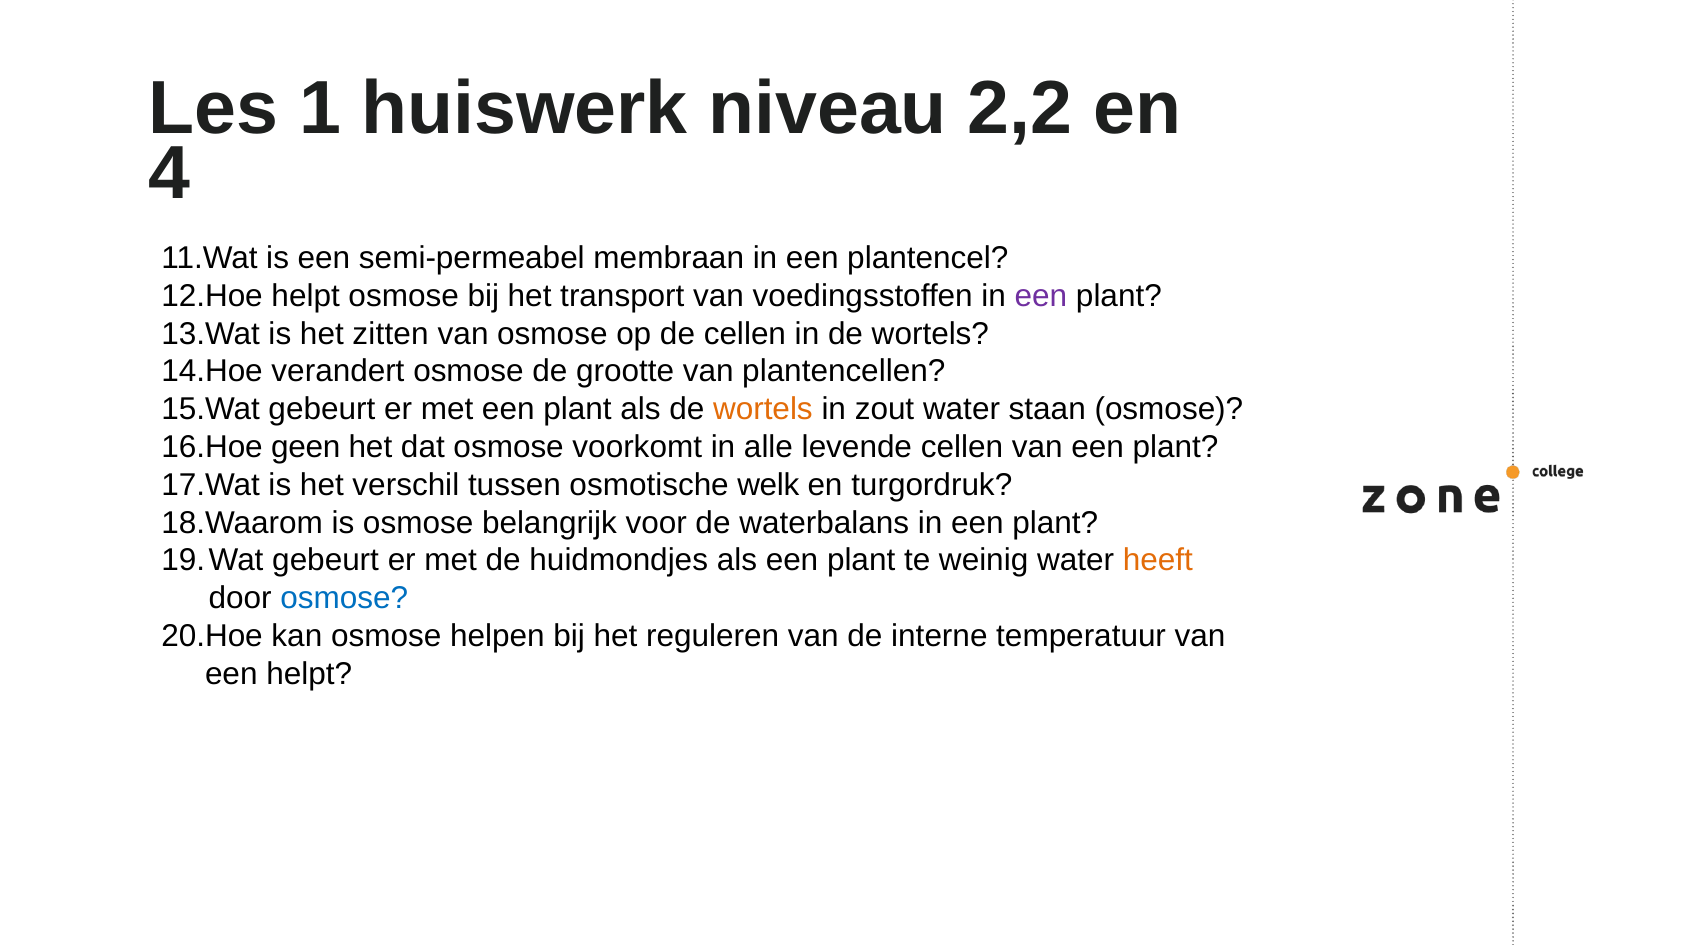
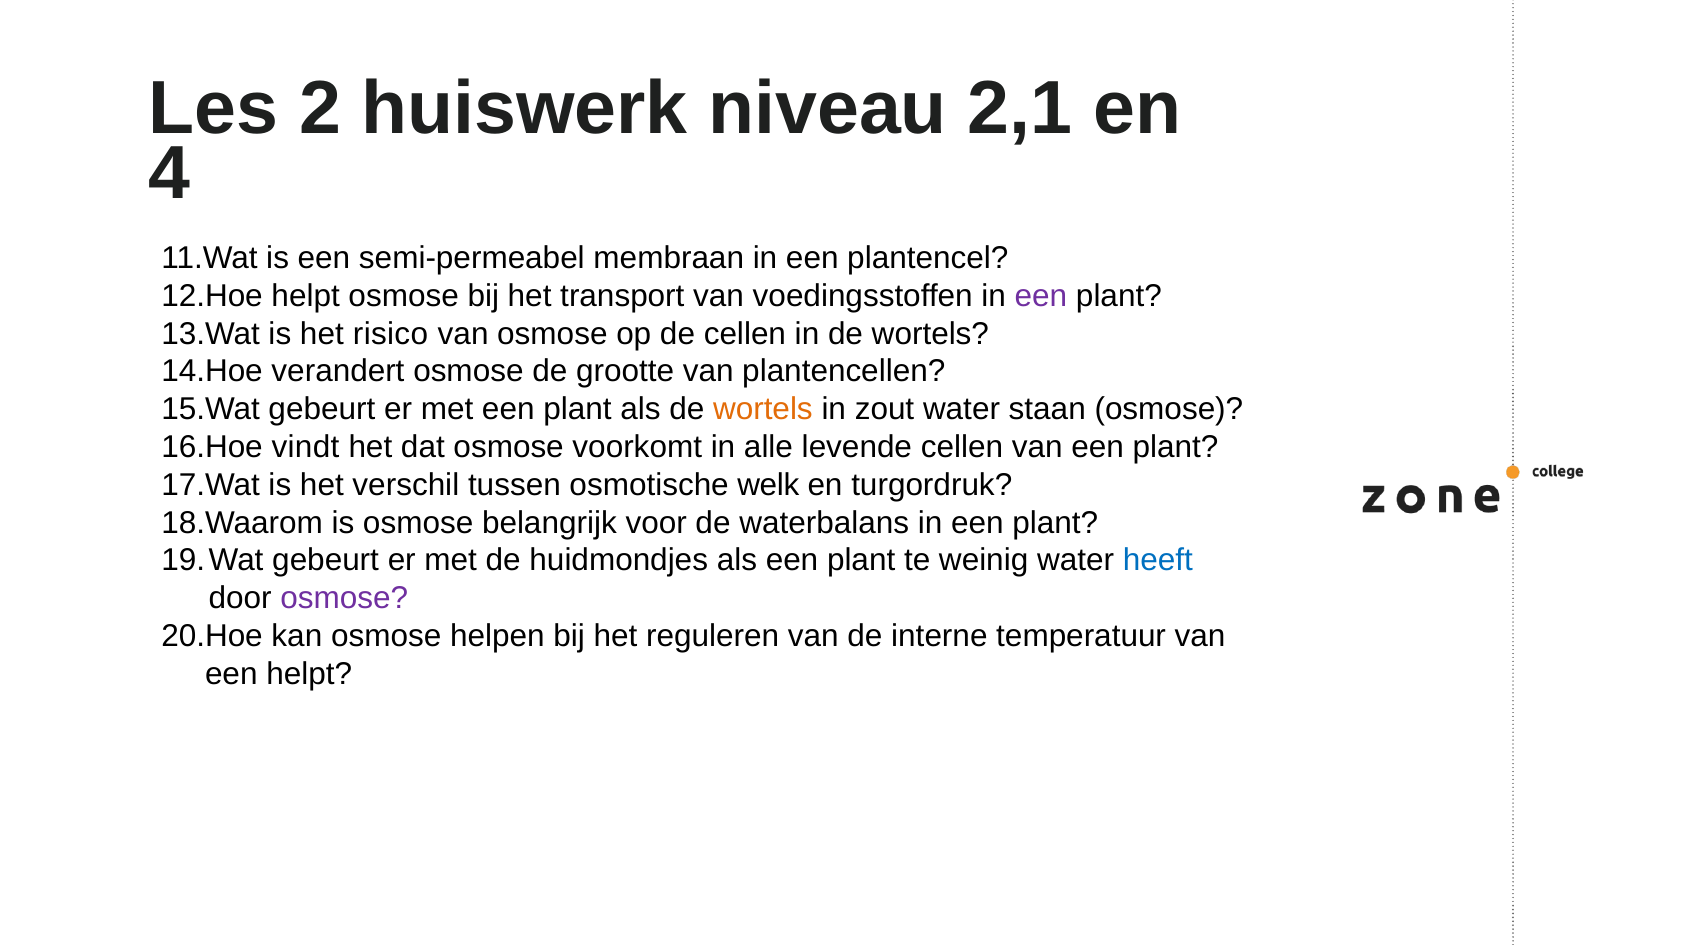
1: 1 -> 2
2,2: 2,2 -> 2,1
zitten: zitten -> risico
geen: geen -> vindt
heeft colour: orange -> blue
osmose at (344, 599) colour: blue -> purple
